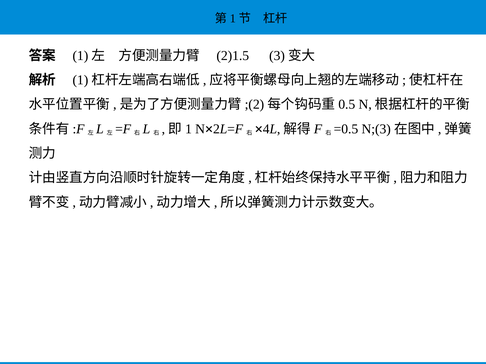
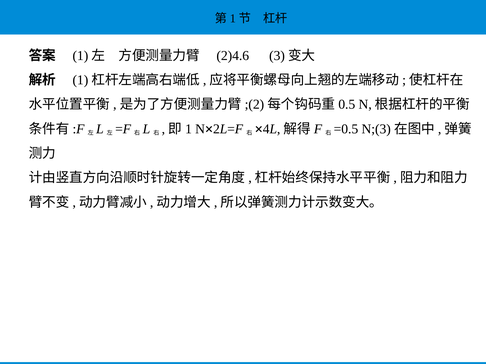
2)1.5: 2)1.5 -> 2)4.6
